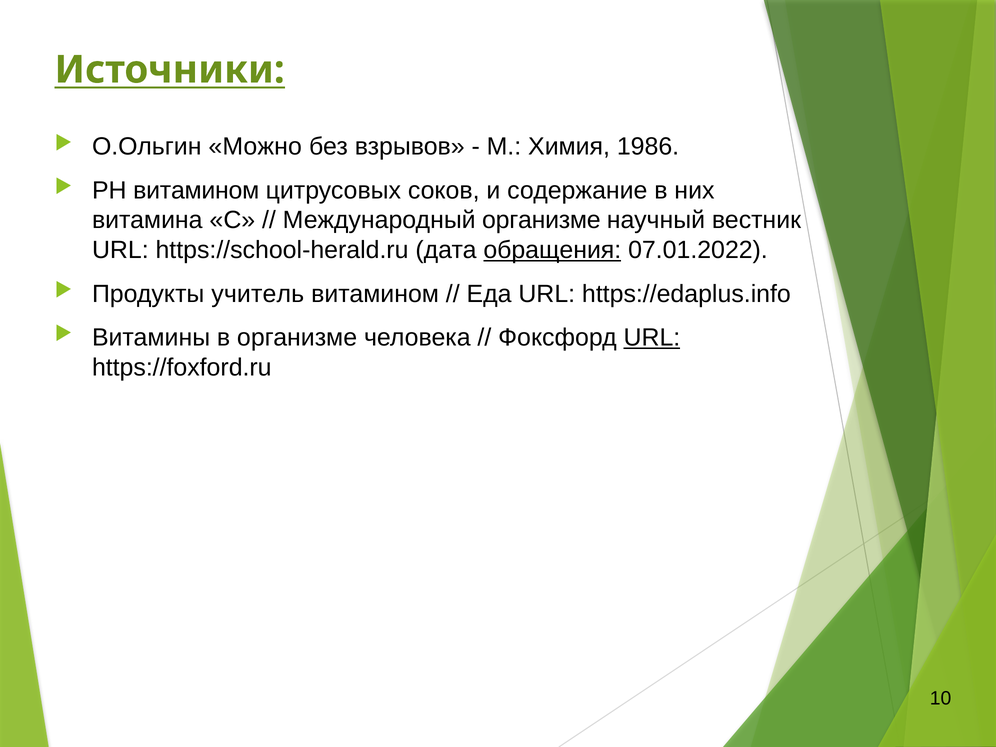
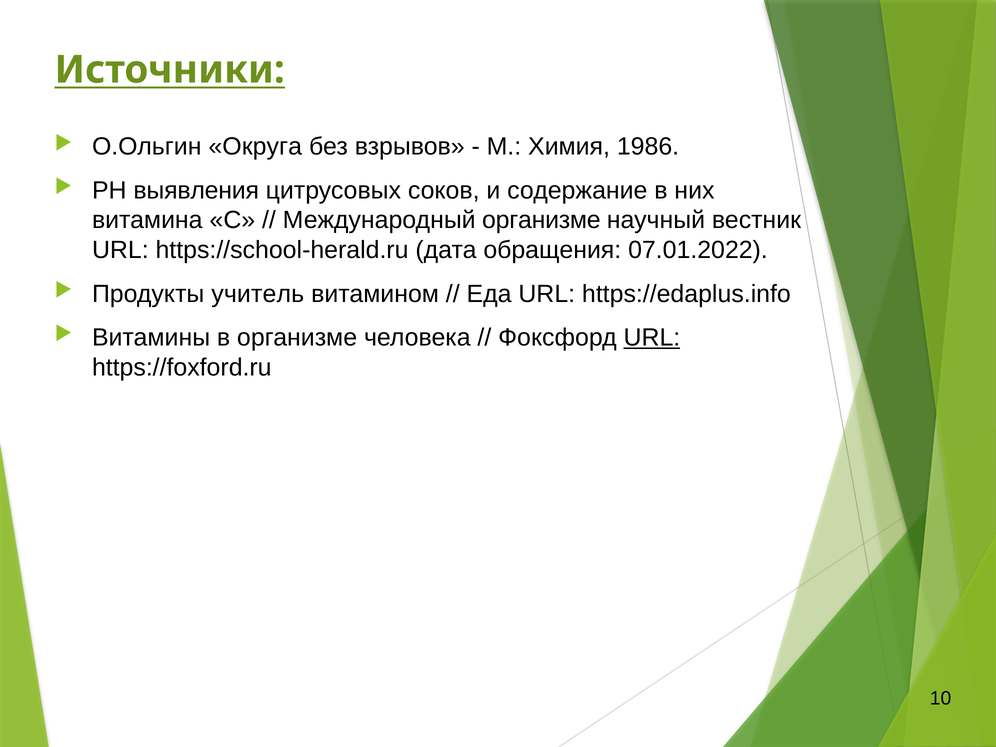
Можно: Можно -> Округа
PH витамином: витамином -> выявления
обращения underline: present -> none
